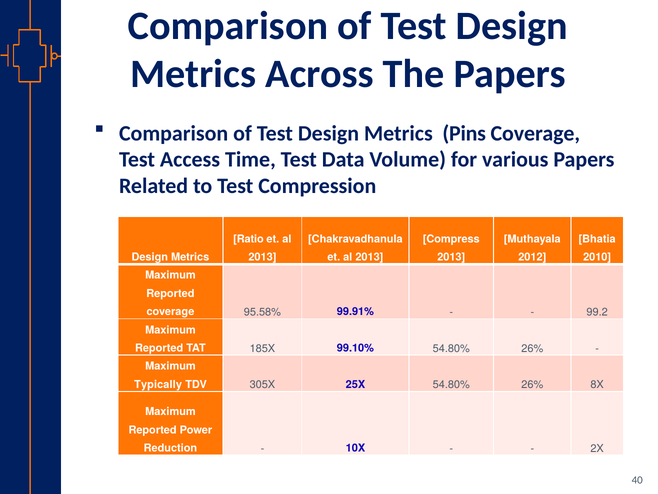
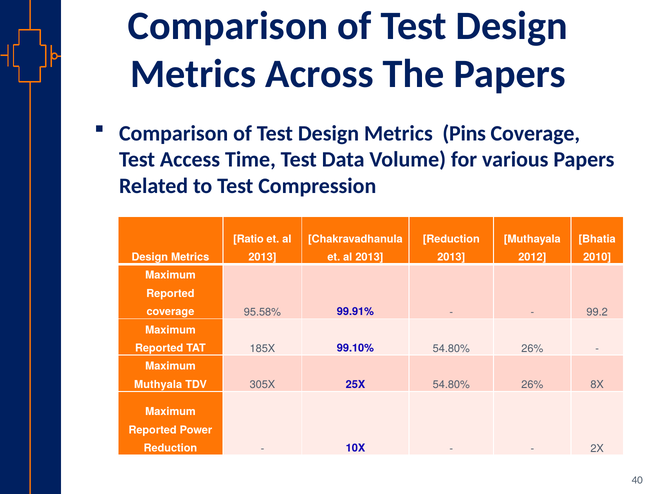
Compress at (451, 239): Compress -> Reduction
Typically: Typically -> Muthyala
